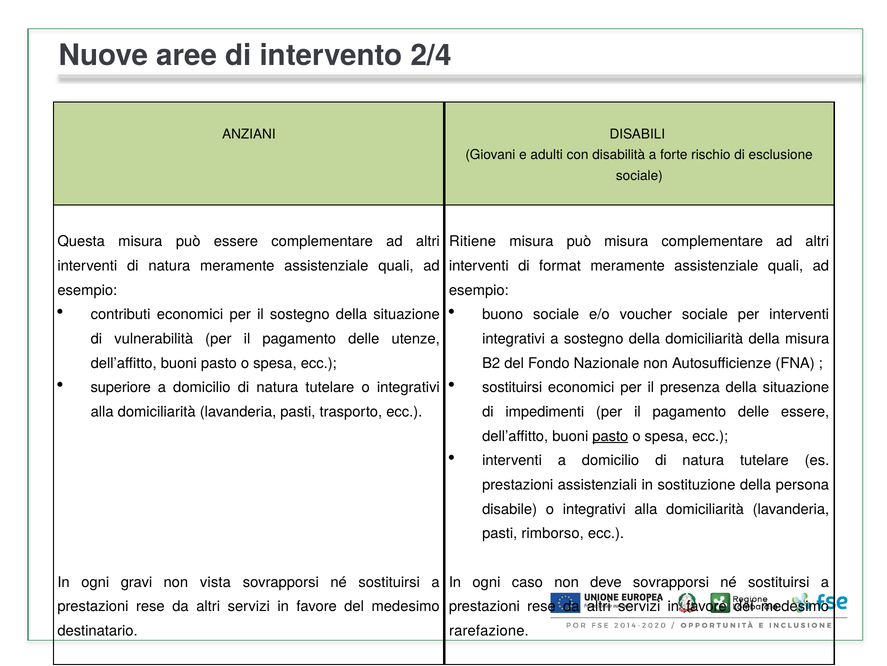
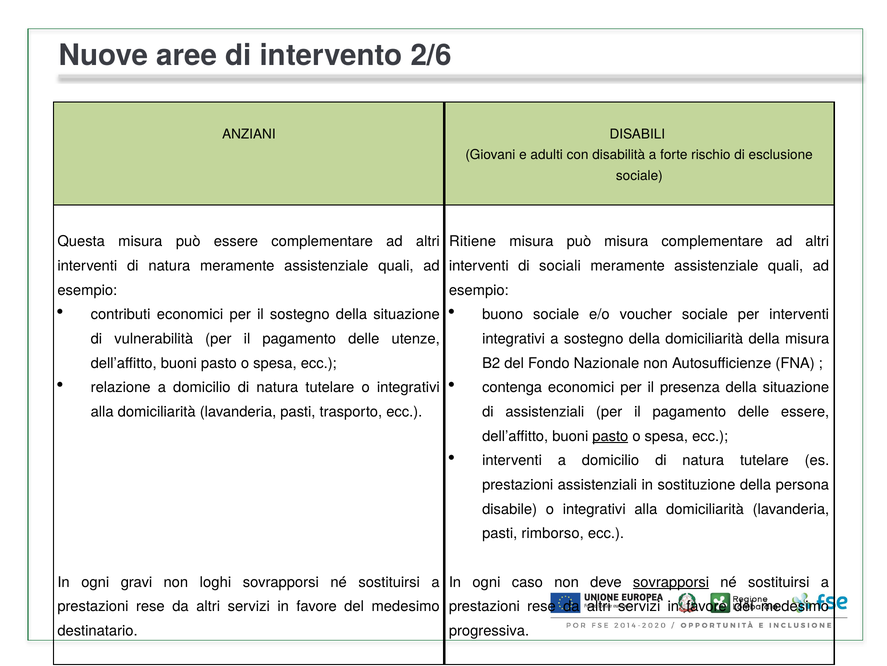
2/4: 2/4 -> 2/6
format: format -> sociali
superiore: superiore -> relazione
sostituirsi at (512, 387): sostituirsi -> contenga
di impedimenti: impedimenti -> assistenziali
vista: vista -> loghi
sovrapporsi at (671, 582) underline: none -> present
rarefazione: rarefazione -> progressiva
